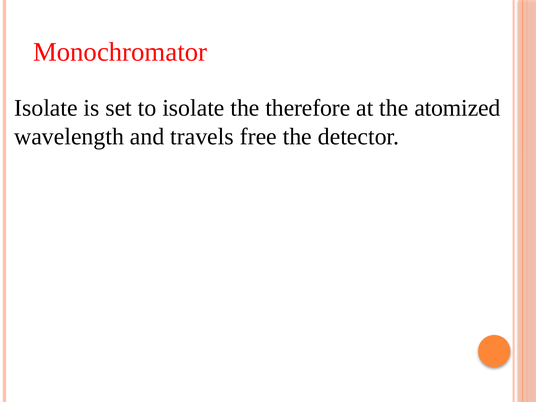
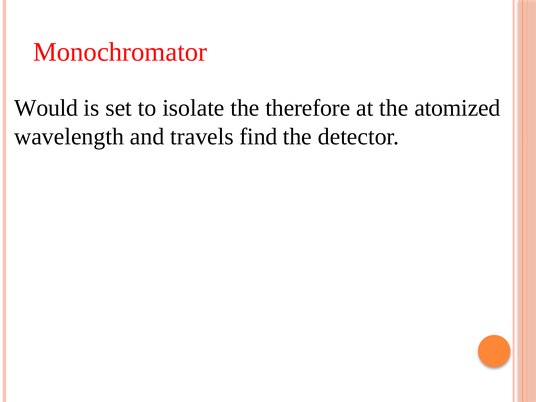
Isolate at (46, 108): Isolate -> Would
free: free -> find
